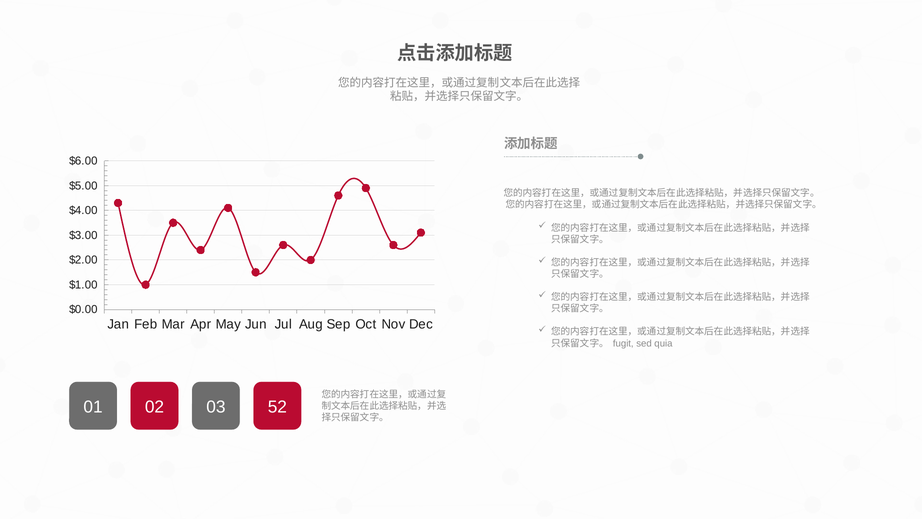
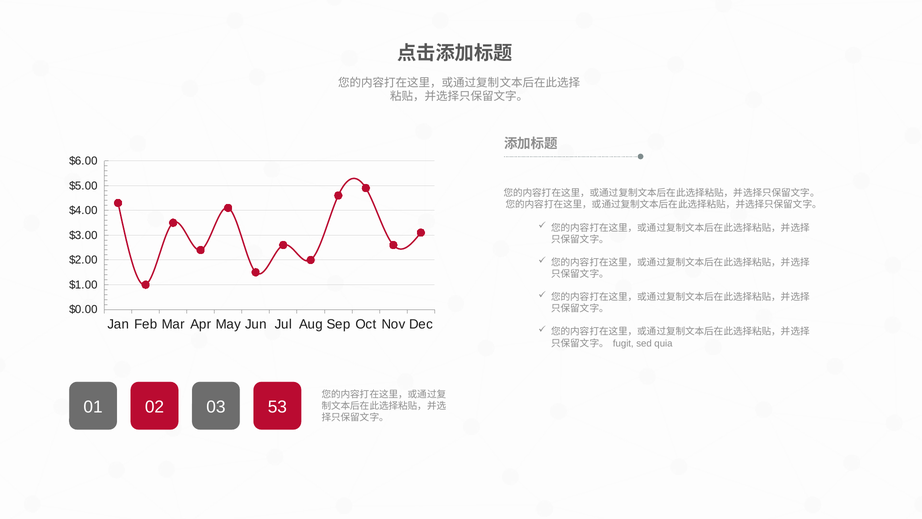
52: 52 -> 53
